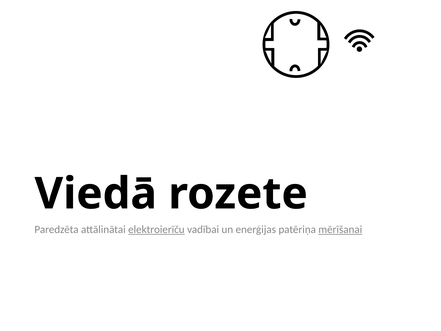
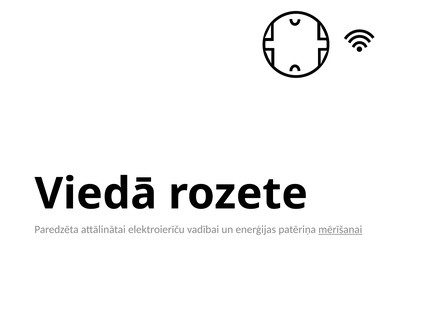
elektroierīču underline: present -> none
